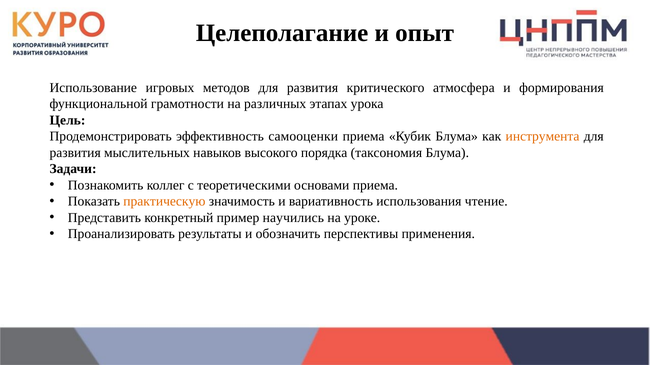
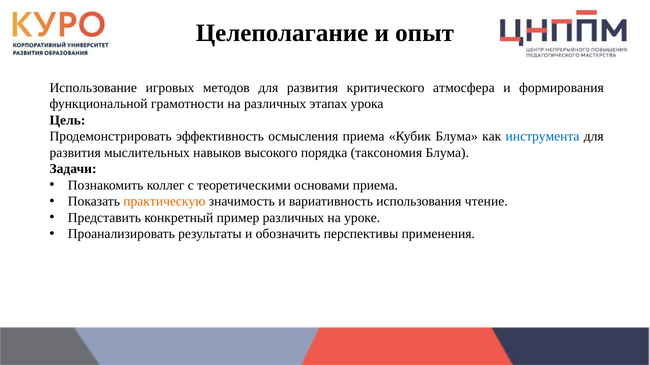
самооценки: самооценки -> осмысления
инструмента colour: orange -> blue
пример научились: научились -> различных
